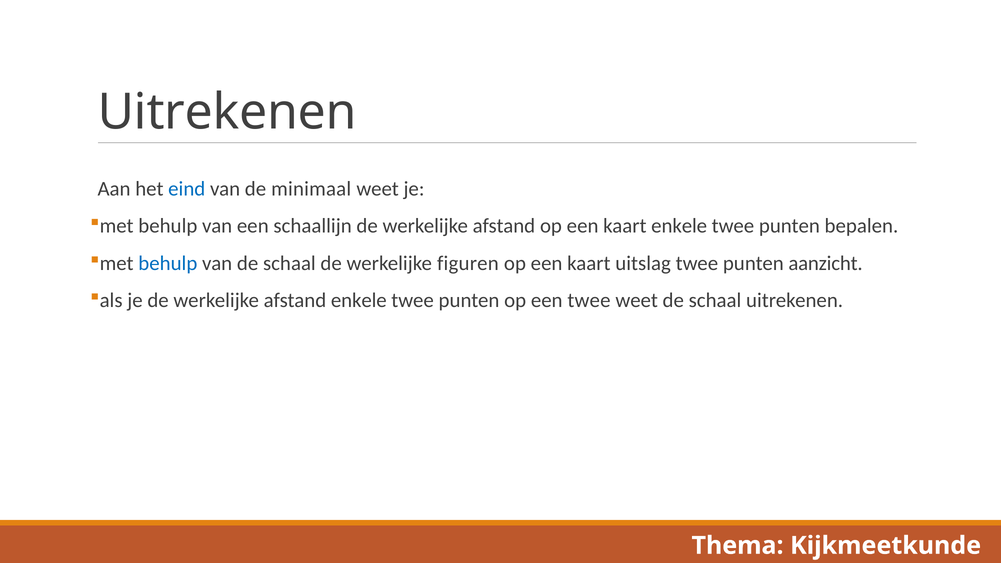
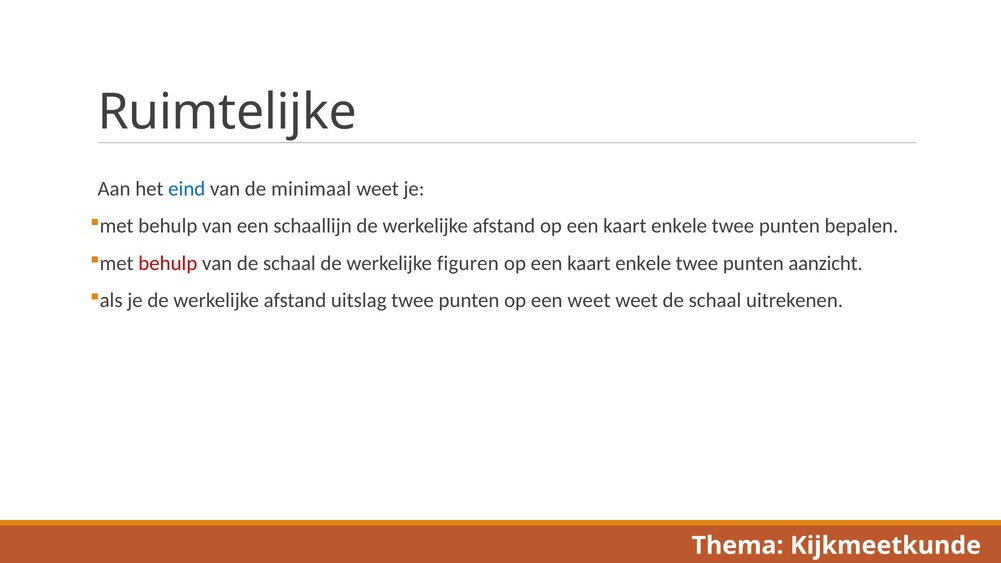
Uitrekenen at (227, 112): Uitrekenen -> Ruimtelijke
behulp at (168, 263) colour: blue -> red
uitslag at (643, 263): uitslag -> enkele
afstand enkele: enkele -> uitslag
een twee: twee -> weet
